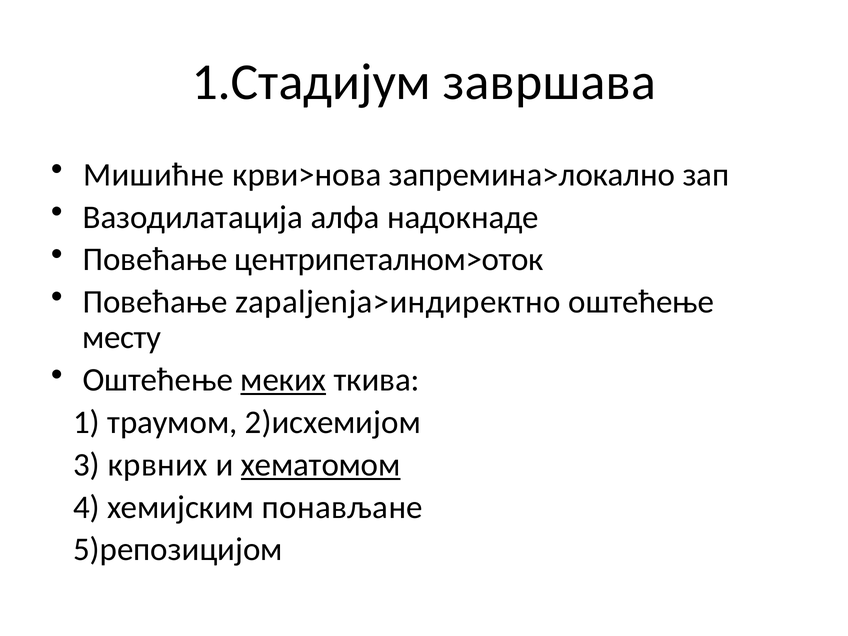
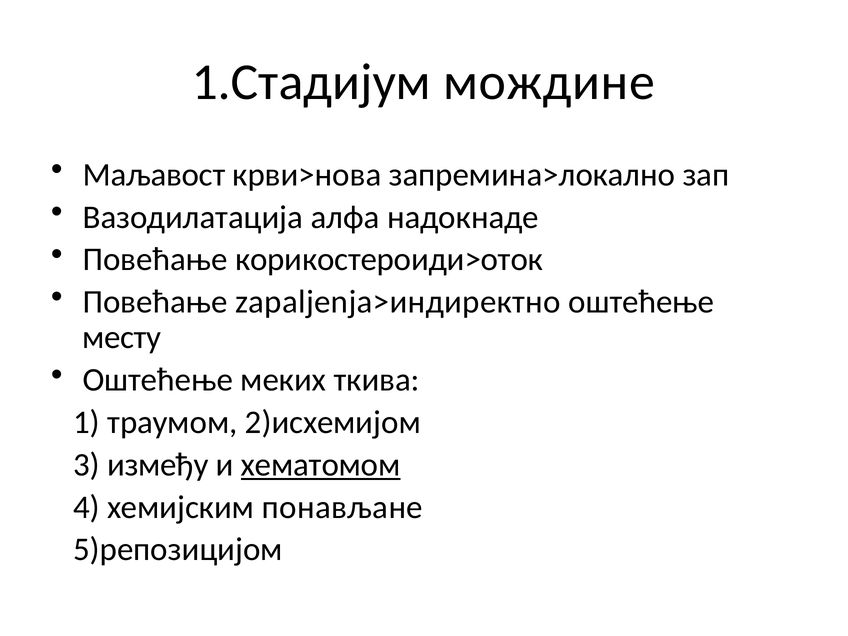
завршава: завршава -> мождине
Мишићне: Мишићне -> Маљавост
центрипеталном>оток: центрипеталном>оток -> корикостероиди>оток
меких underline: present -> none
крвних: крвних -> између
